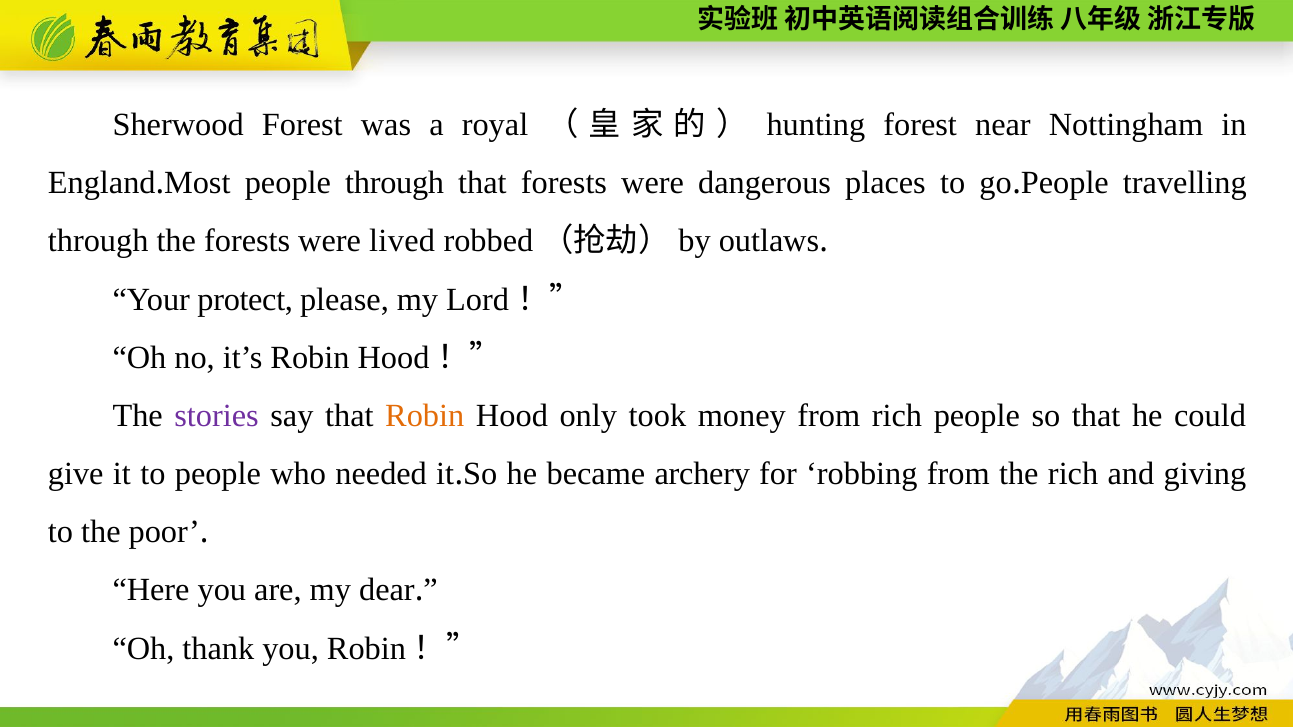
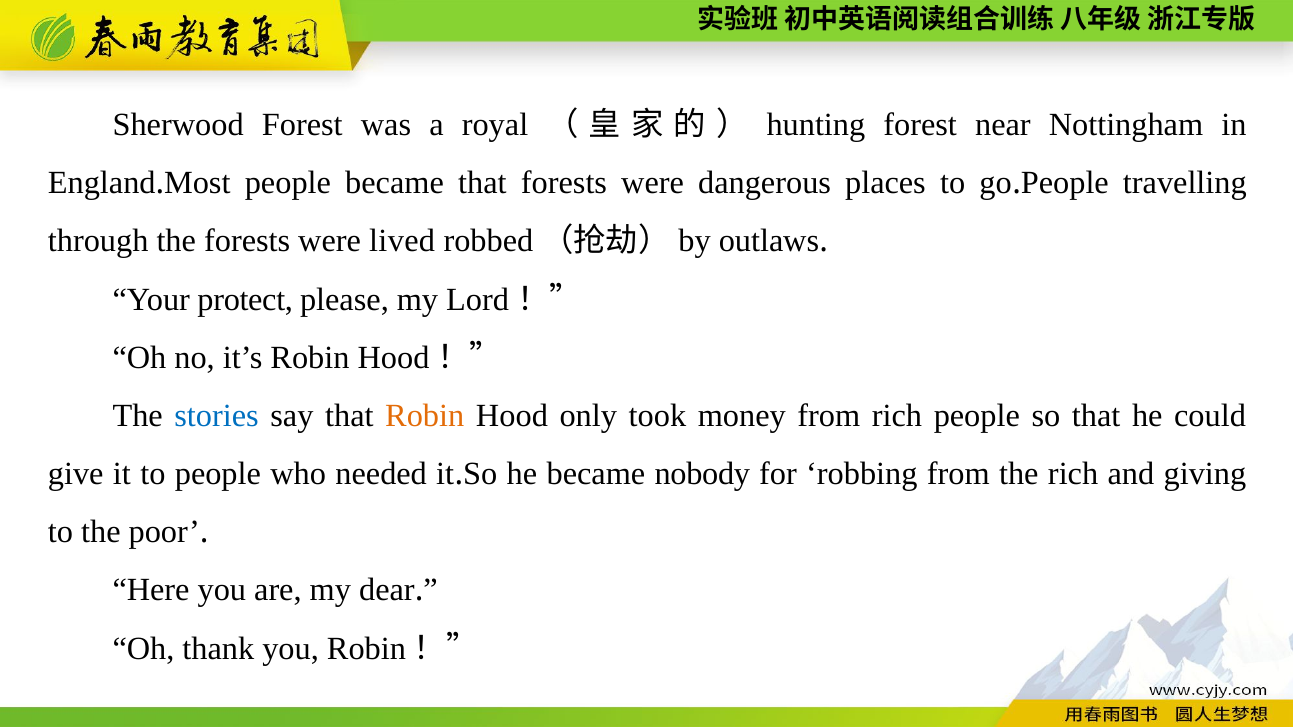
people through: through -> became
stories colour: purple -> blue
archery: archery -> nobody
